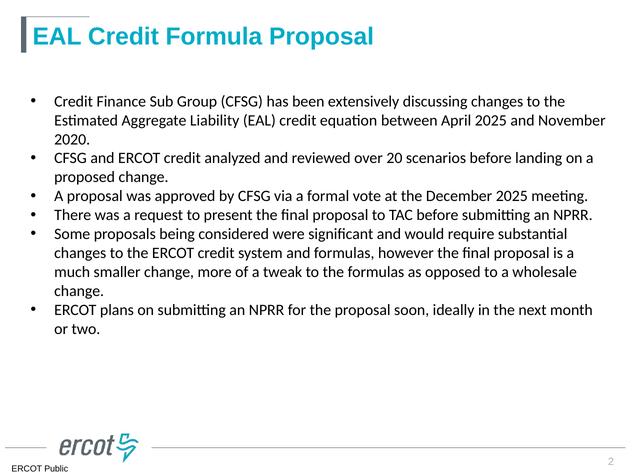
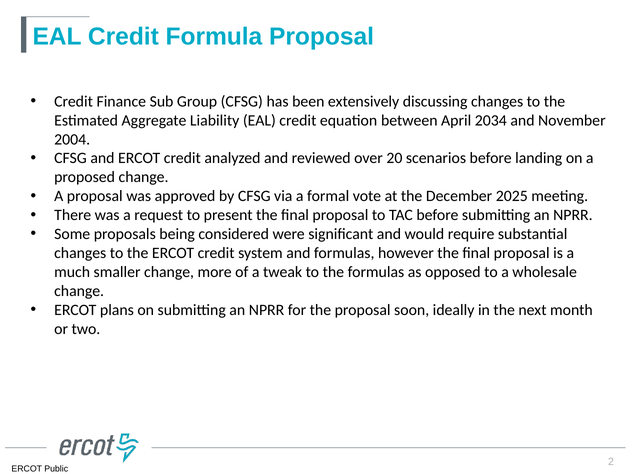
April 2025: 2025 -> 2034
2020: 2020 -> 2004
